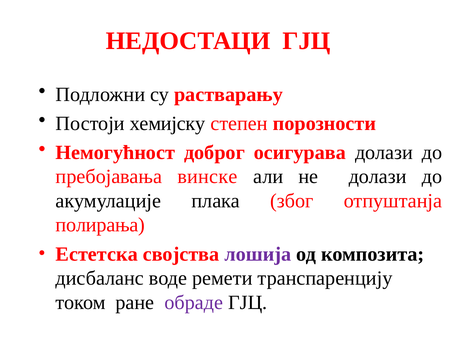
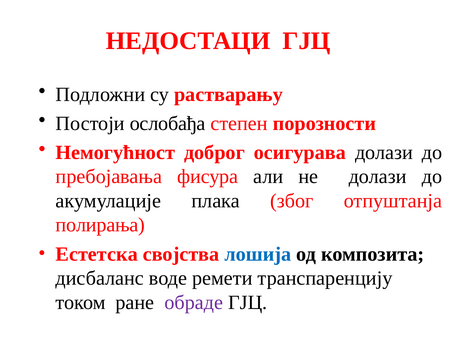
хемијску: хемијску -> ослобађа
винске: винске -> фисура
лошија colour: purple -> blue
